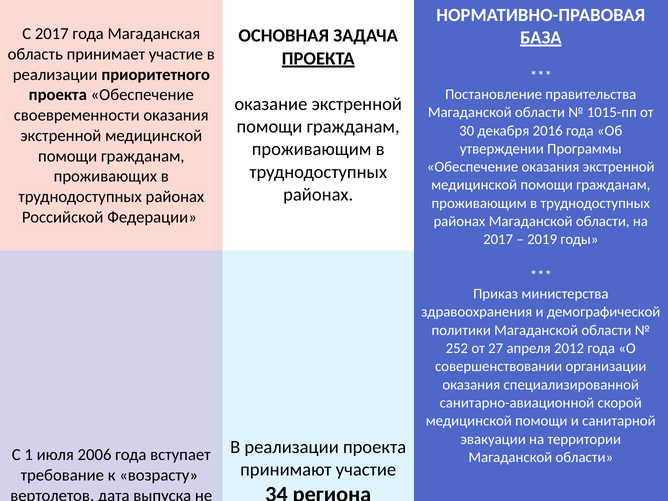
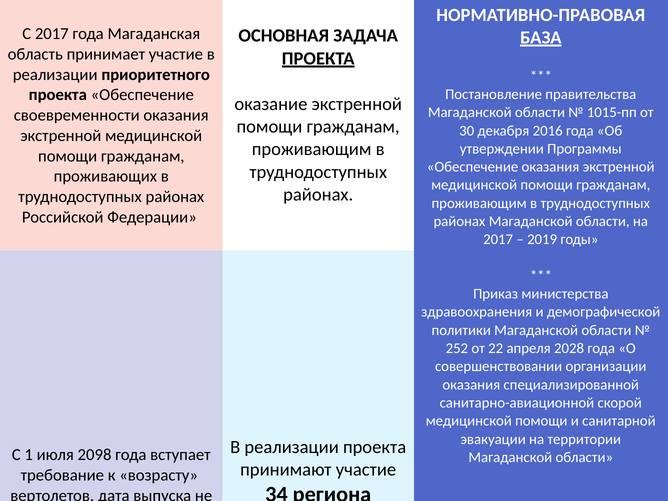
27: 27 -> 22
2012: 2012 -> 2028
2006: 2006 -> 2098
